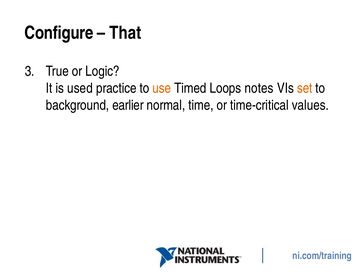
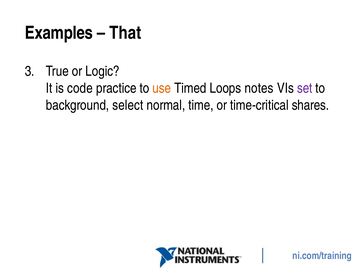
Configure: Configure -> Examples
used: used -> code
set colour: orange -> purple
earlier: earlier -> select
values: values -> shares
